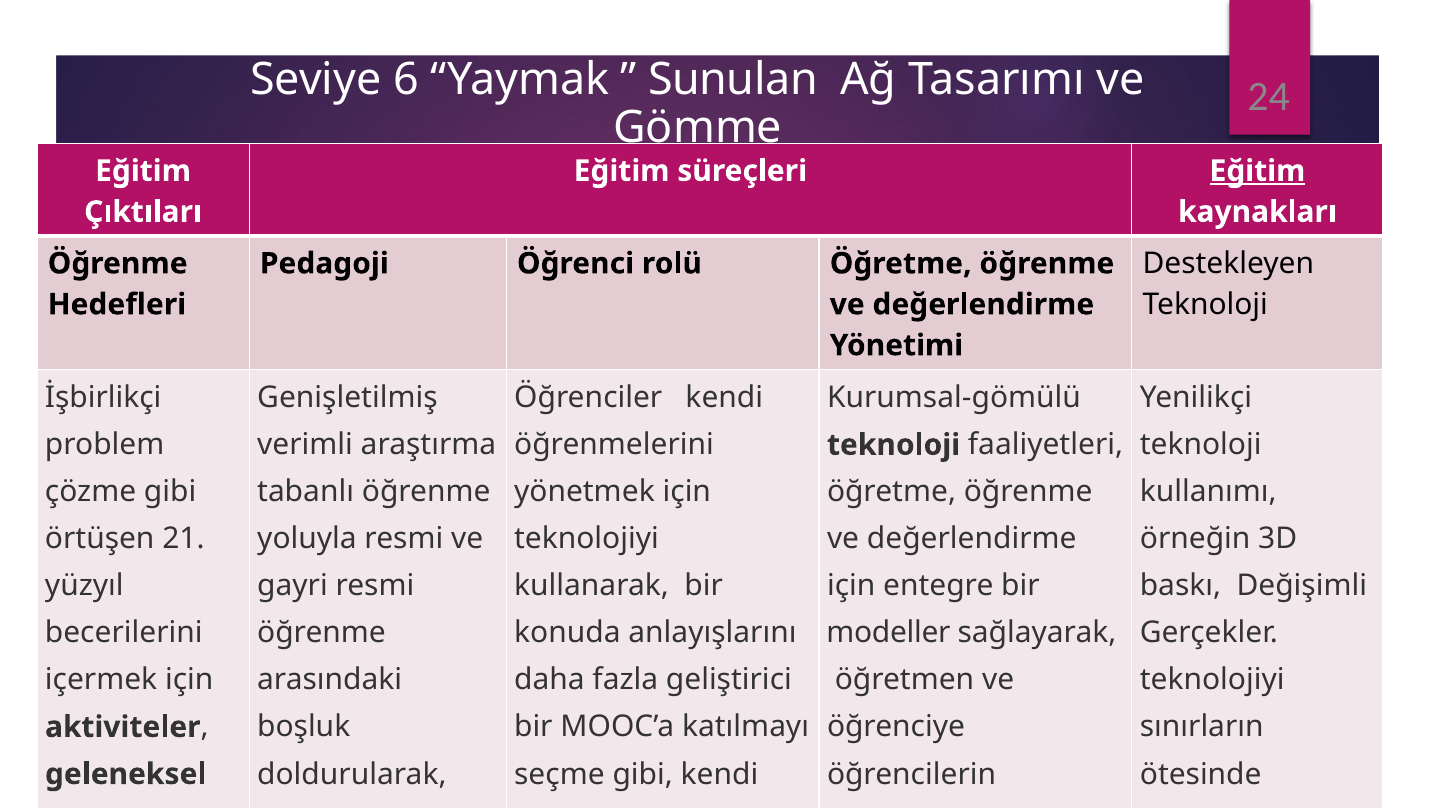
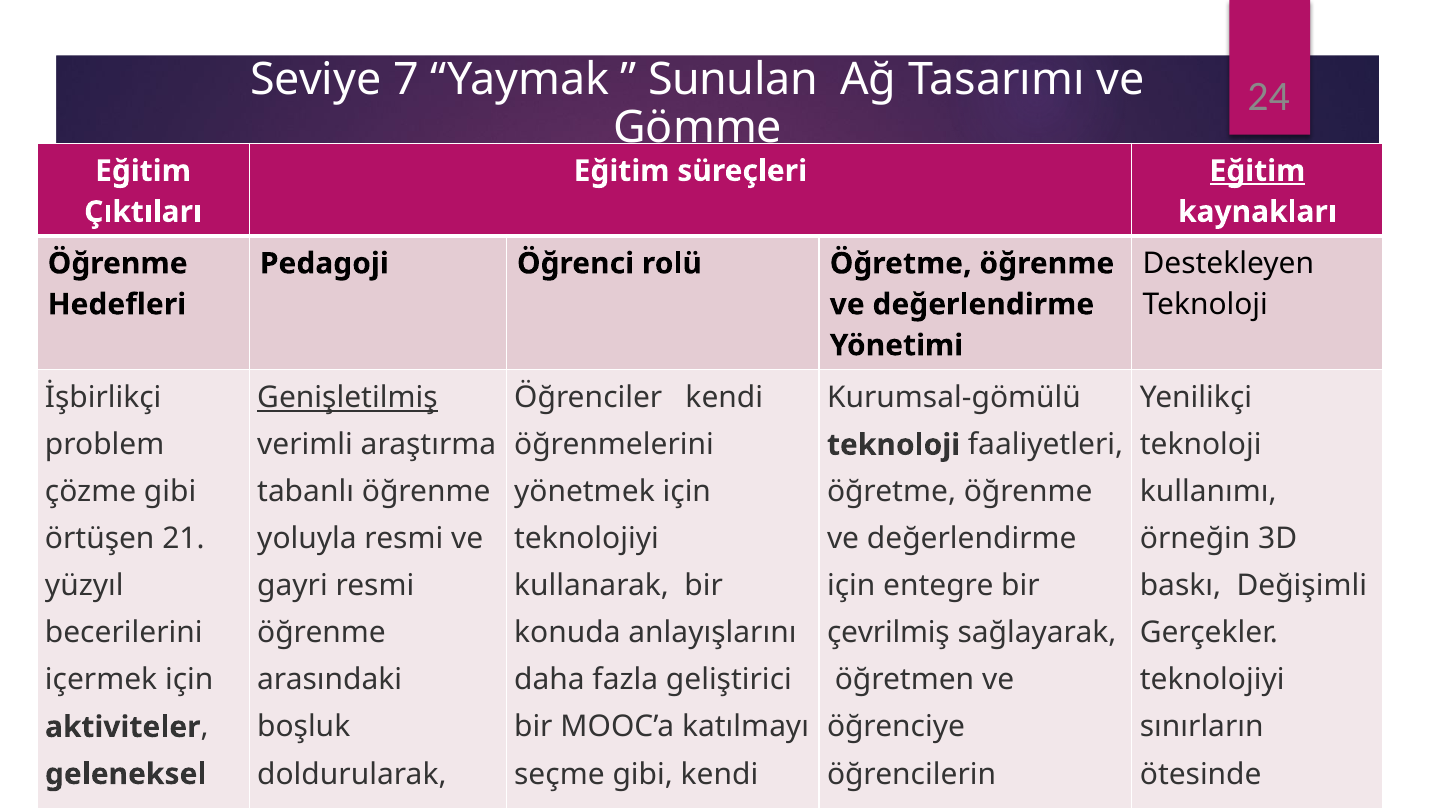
6: 6 -> 7
Genişletilmiş underline: none -> present
modeller: modeller -> çevrilmiş
